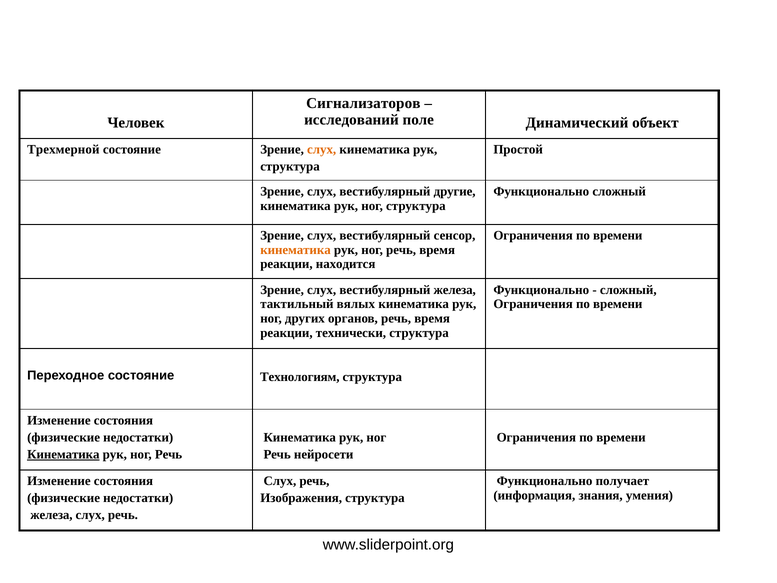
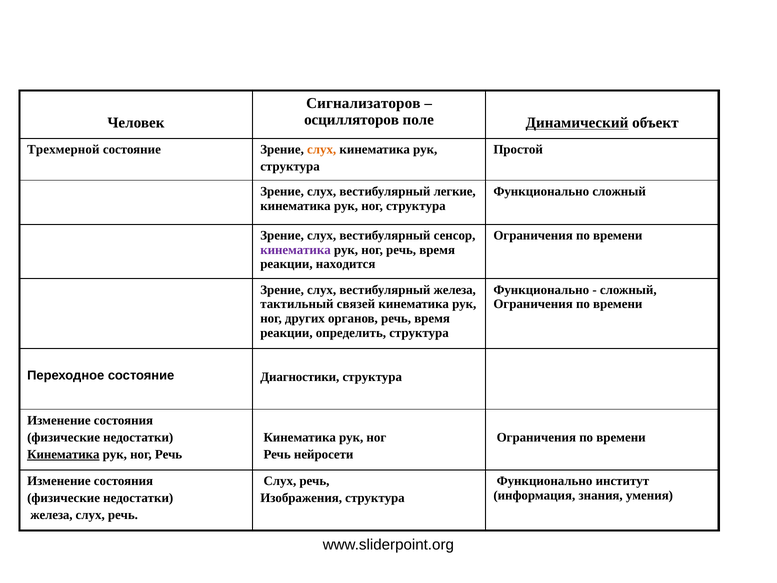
исследований: исследований -> осцилляторов
Динамический underline: none -> present
другие: другие -> легкие
кинематика at (296, 250) colour: orange -> purple
вялых: вялых -> связей
технически: технически -> определить
Технологиям: Технологиям -> Диагностики
получает: получает -> институт
